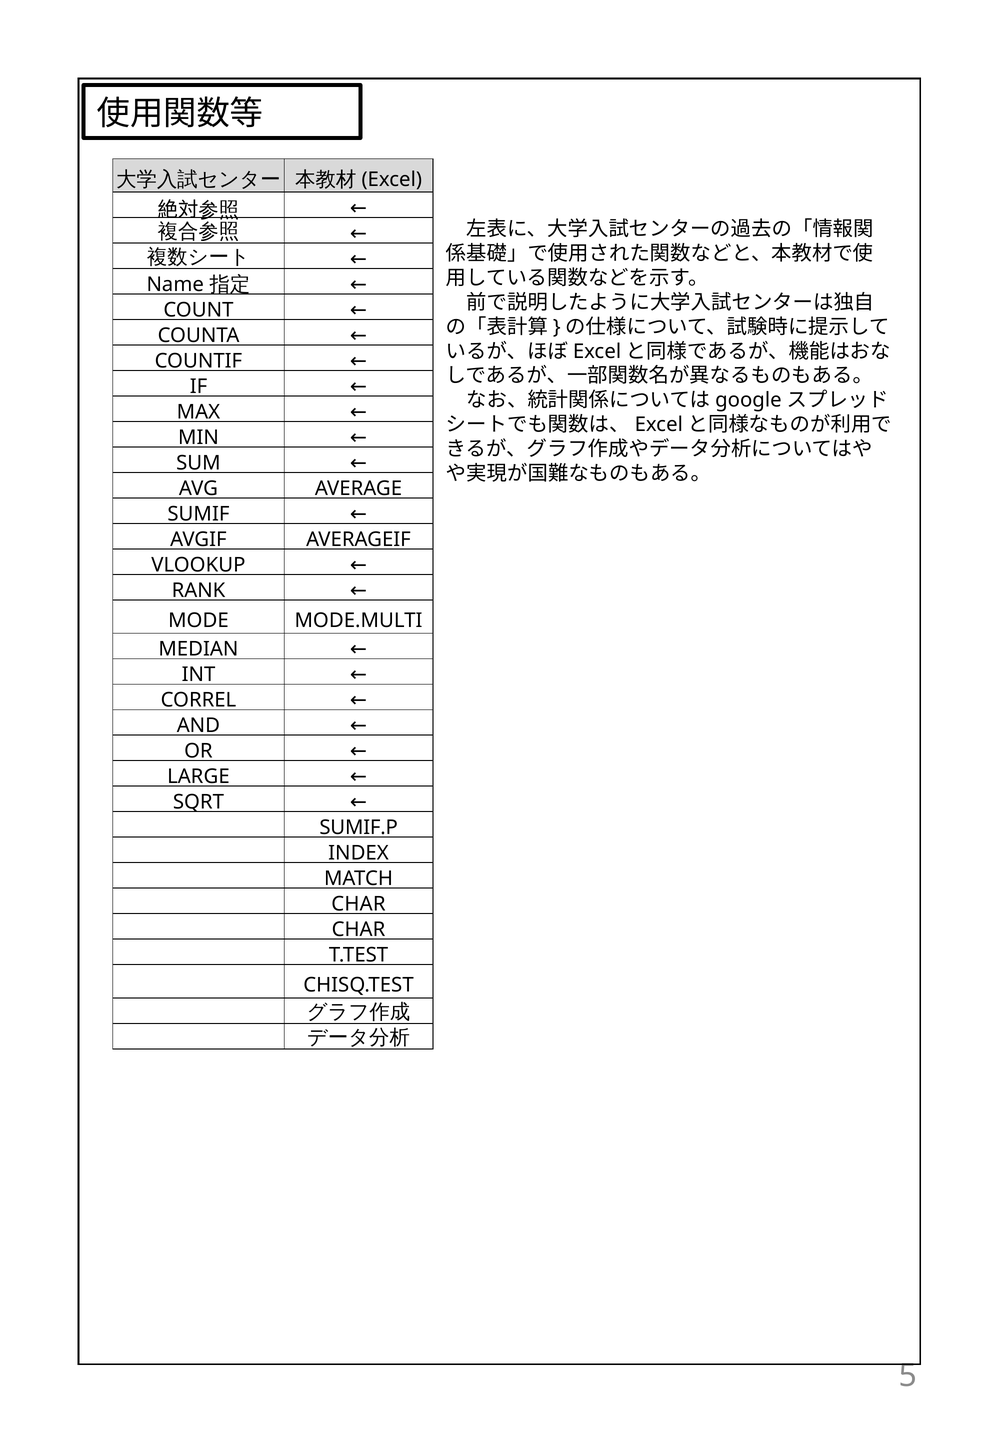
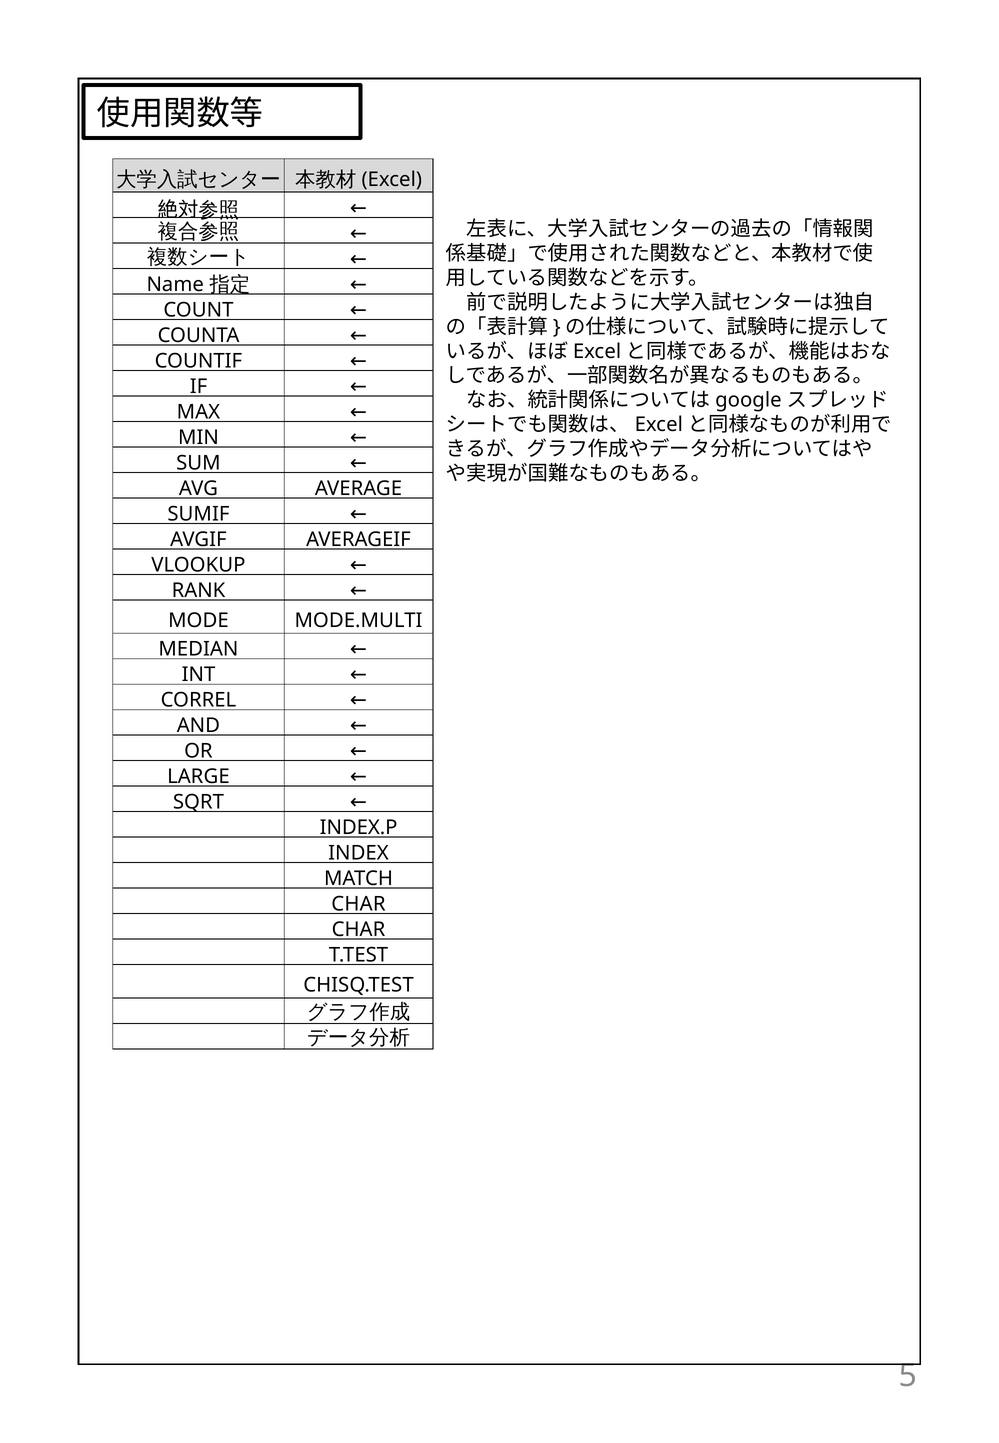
SUMIF.P: SUMIF.P -> INDEX.P
